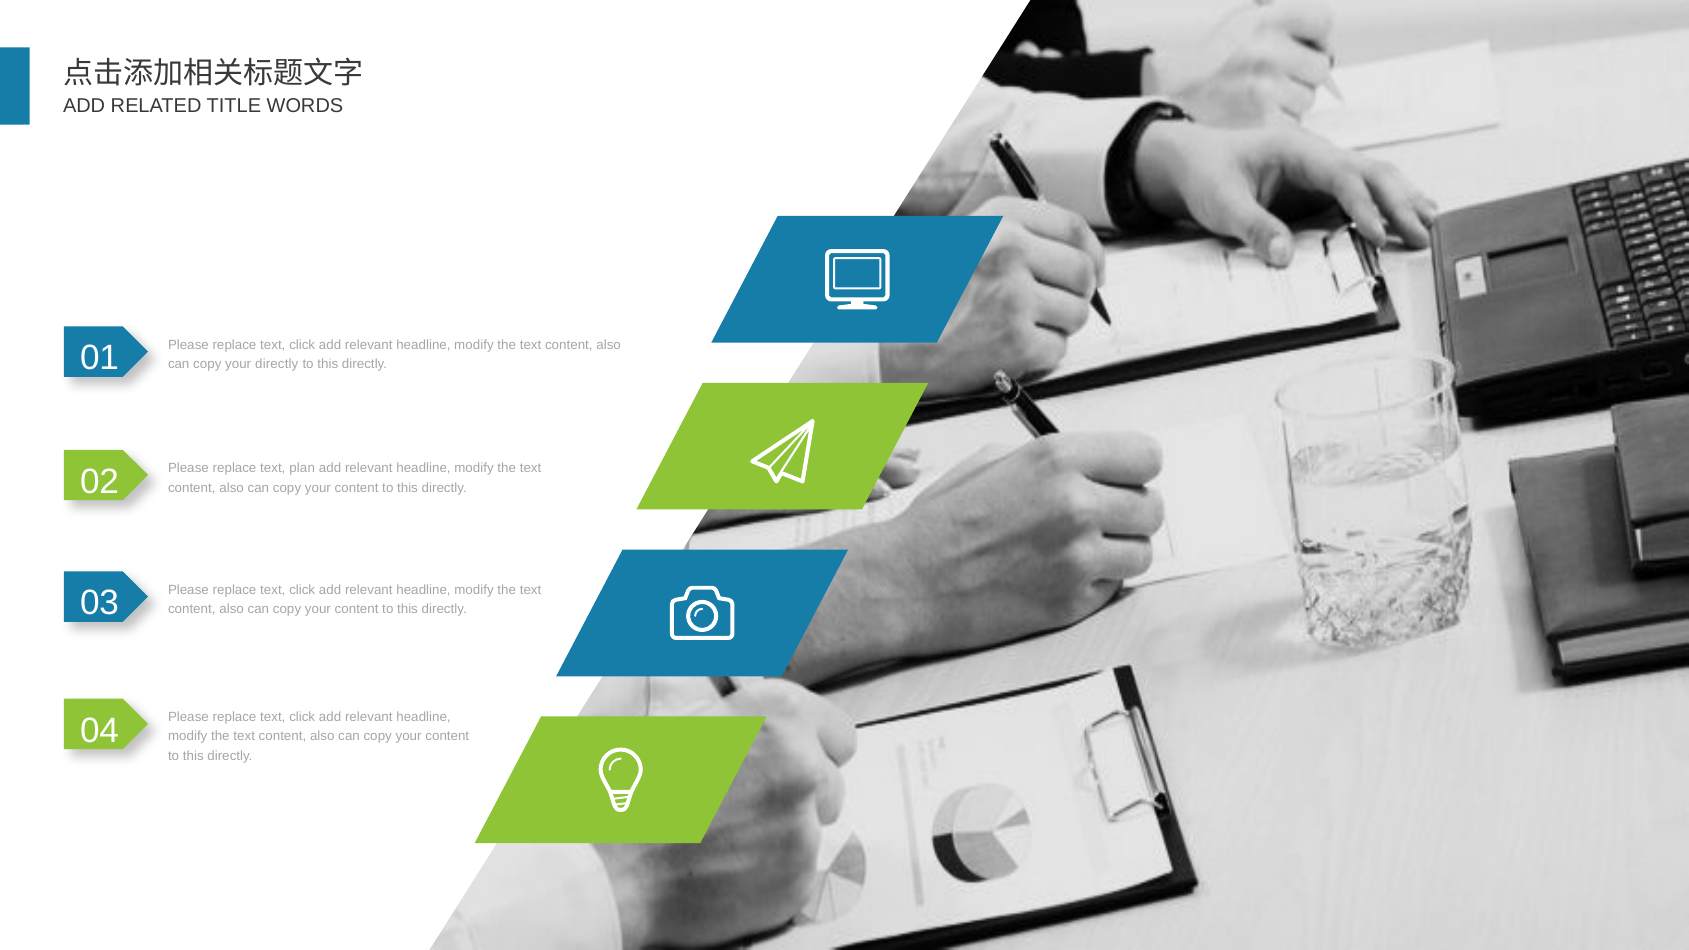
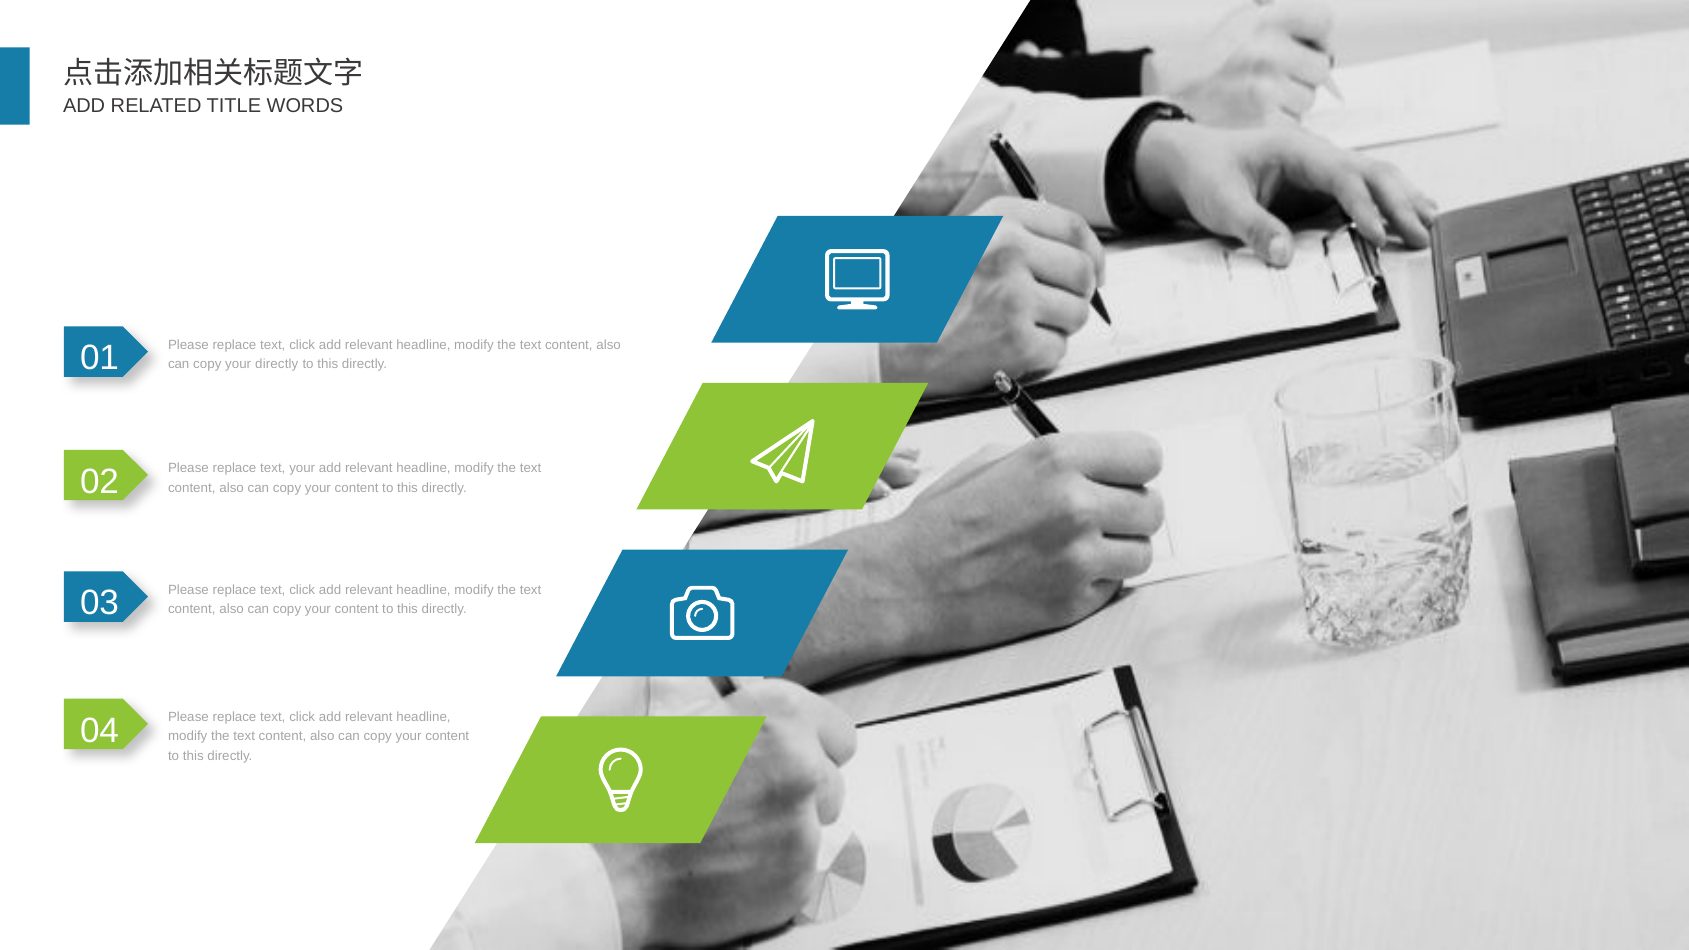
text plan: plan -> your
